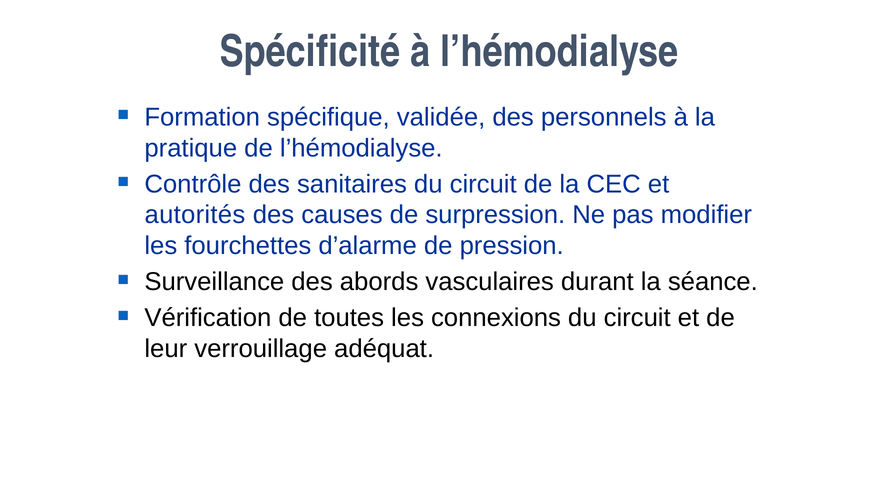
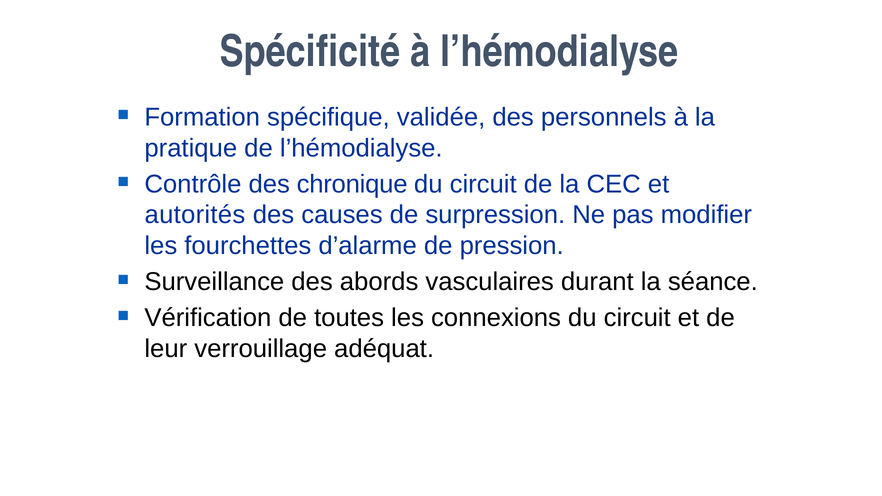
sanitaires: sanitaires -> chronique
